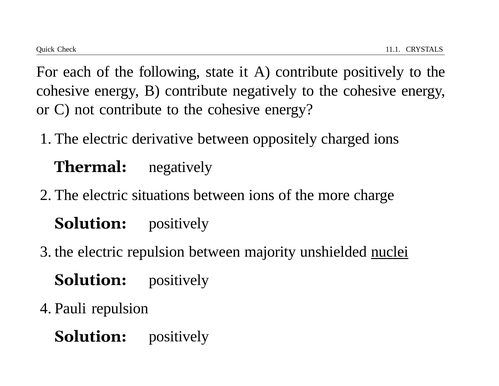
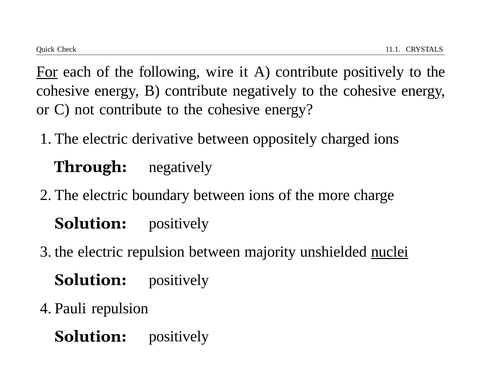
For underline: none -> present
state: state -> wire
Thermal: Thermal -> Through
situations: situations -> boundary
